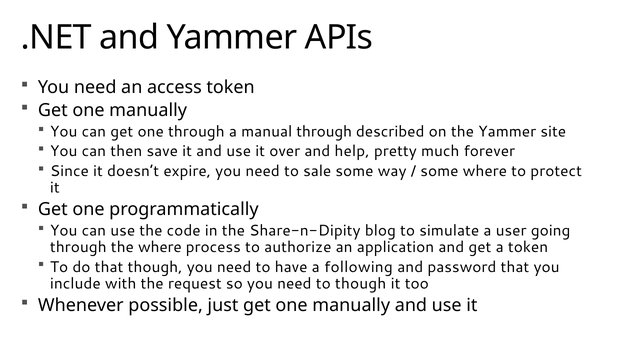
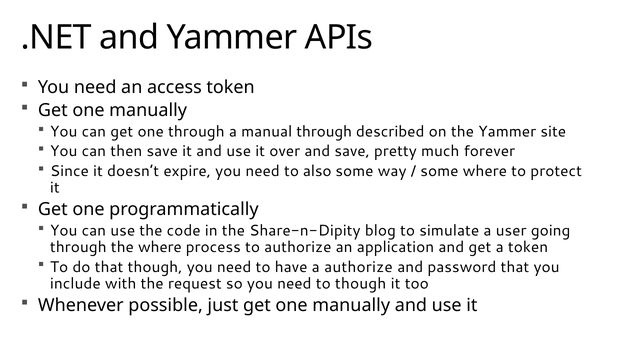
and help: help -> save
sale: sale -> also
a following: following -> authorize
